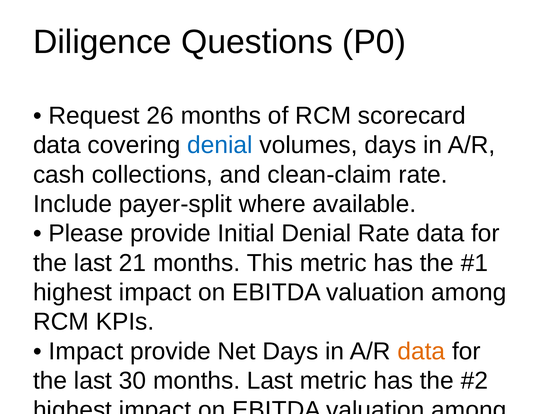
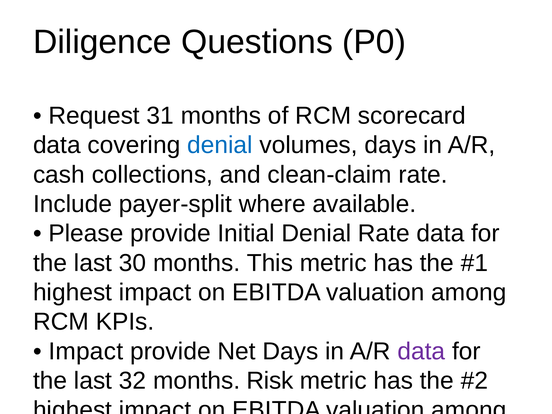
26: 26 -> 31
21: 21 -> 30
data at (421, 351) colour: orange -> purple
30: 30 -> 32
months Last: Last -> Risk
